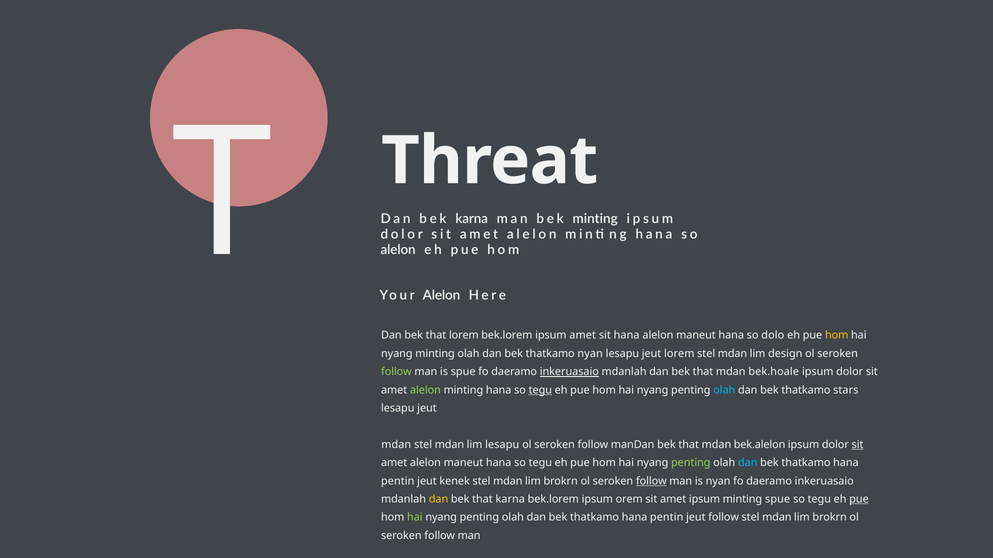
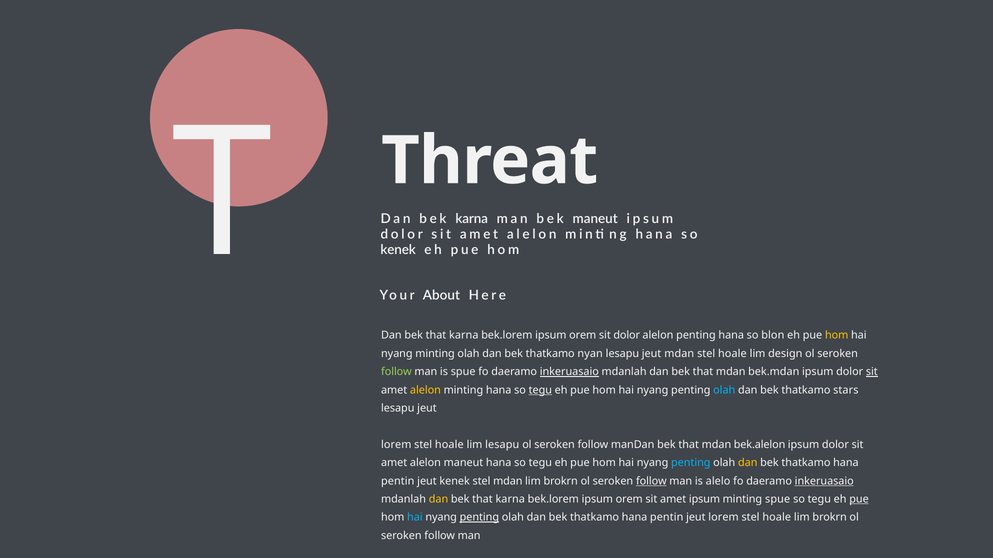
bek minting: minting -> maneut
alelon at (398, 250): alelon -> kenek
Your Alelon: Alelon -> About
lorem at (464, 336): lorem -> karna
amet at (583, 336): amet -> orem
sit hana: hana -> dolor
maneut at (696, 336): maneut -> penting
dolo: dolo -> blon
jeut lorem: lorem -> mdan
mdan at (732, 354): mdan -> hoale
bek.hoale: bek.hoale -> bek.mdan
sit at (872, 372) underline: none -> present
alelon at (425, 390) colour: light green -> yellow
mdan at (396, 445): mdan -> lorem
mdan at (449, 445): mdan -> hoale
sit at (858, 445) underline: present -> none
penting at (691, 463) colour: light green -> light blue
dan at (748, 463) colour: light blue -> yellow
is nyan: nyan -> alelo
inkeruasaio at (824, 481) underline: none -> present
hai at (415, 518) colour: light green -> light blue
penting at (479, 518) underline: none -> present
follow at (724, 518): follow -> lorem
mdan at (777, 518): mdan -> hoale
